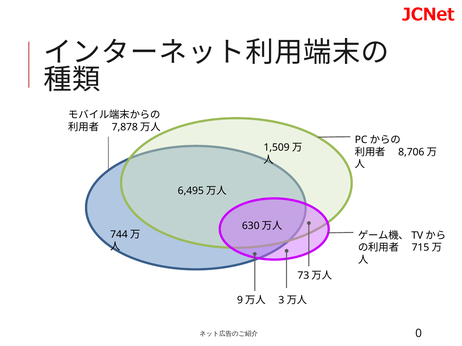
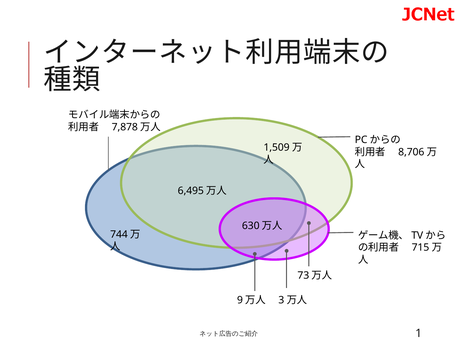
0: 0 -> 1
